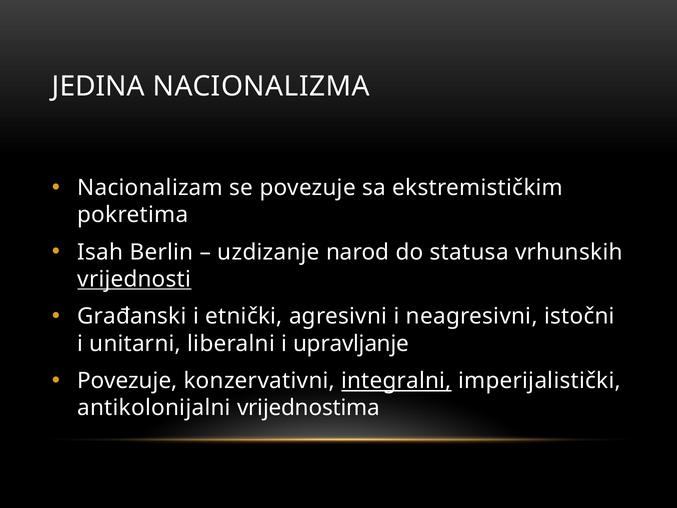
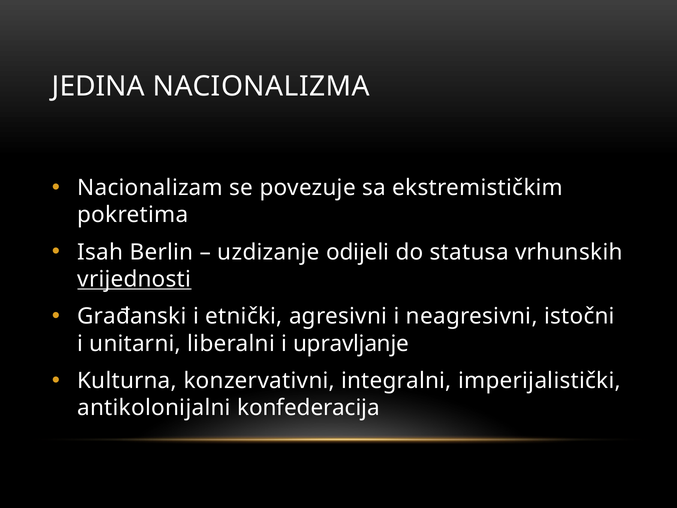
narod: narod -> odijeli
Povezuje at (127, 381): Povezuje -> Kulturna
integralni underline: present -> none
vrijednostima: vrijednostima -> konfederacija
